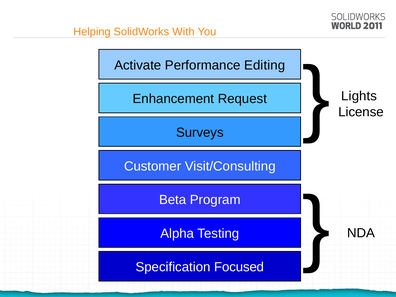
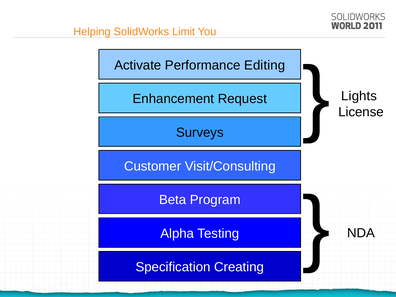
With: With -> Limit
Focused: Focused -> Creating
